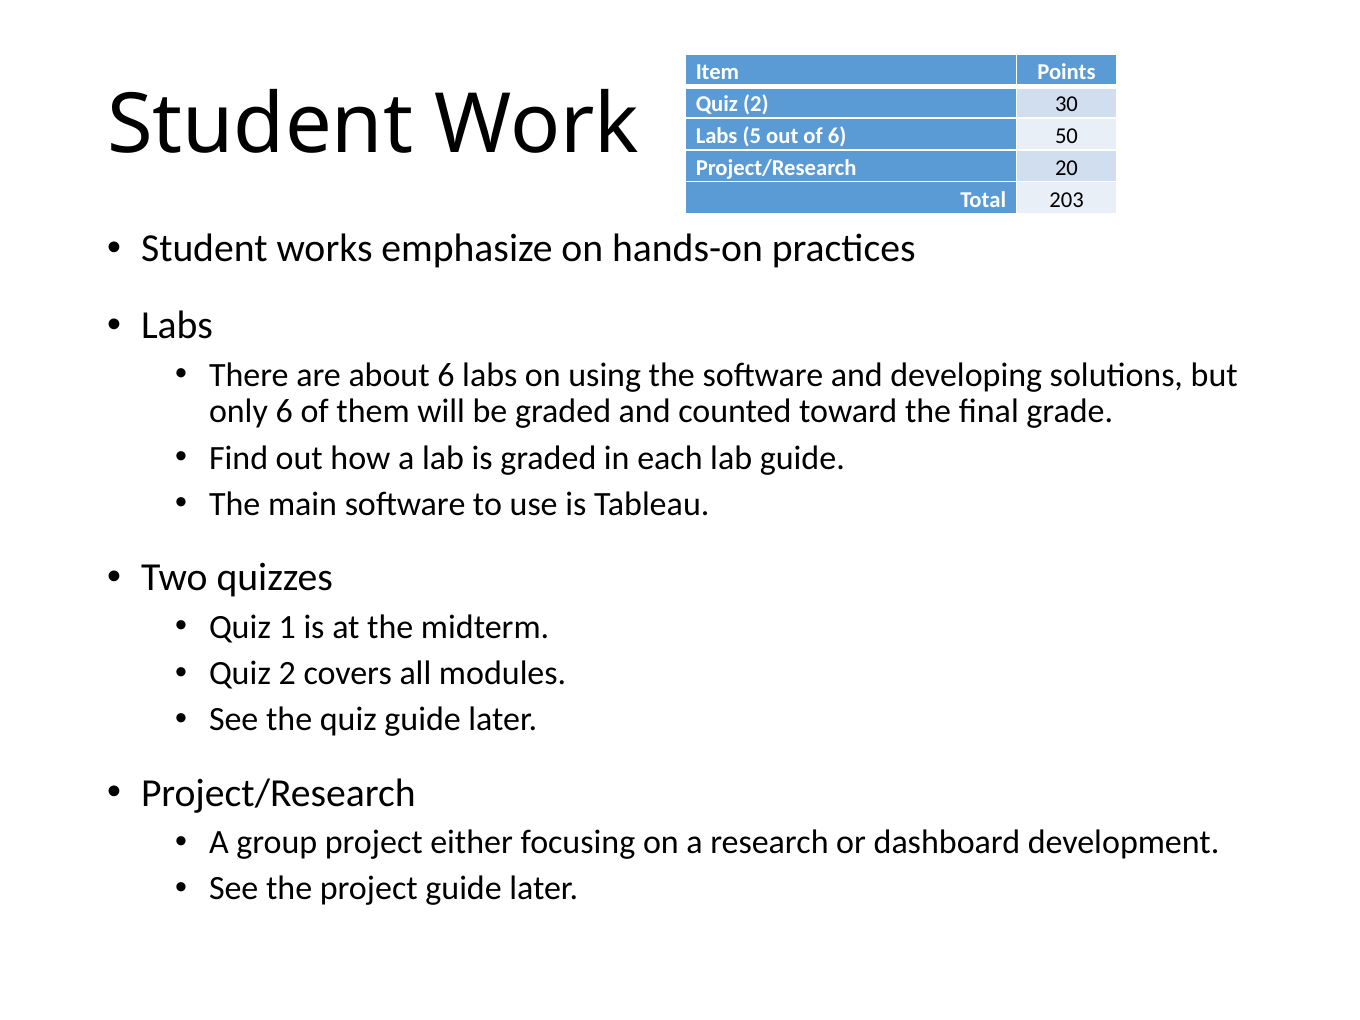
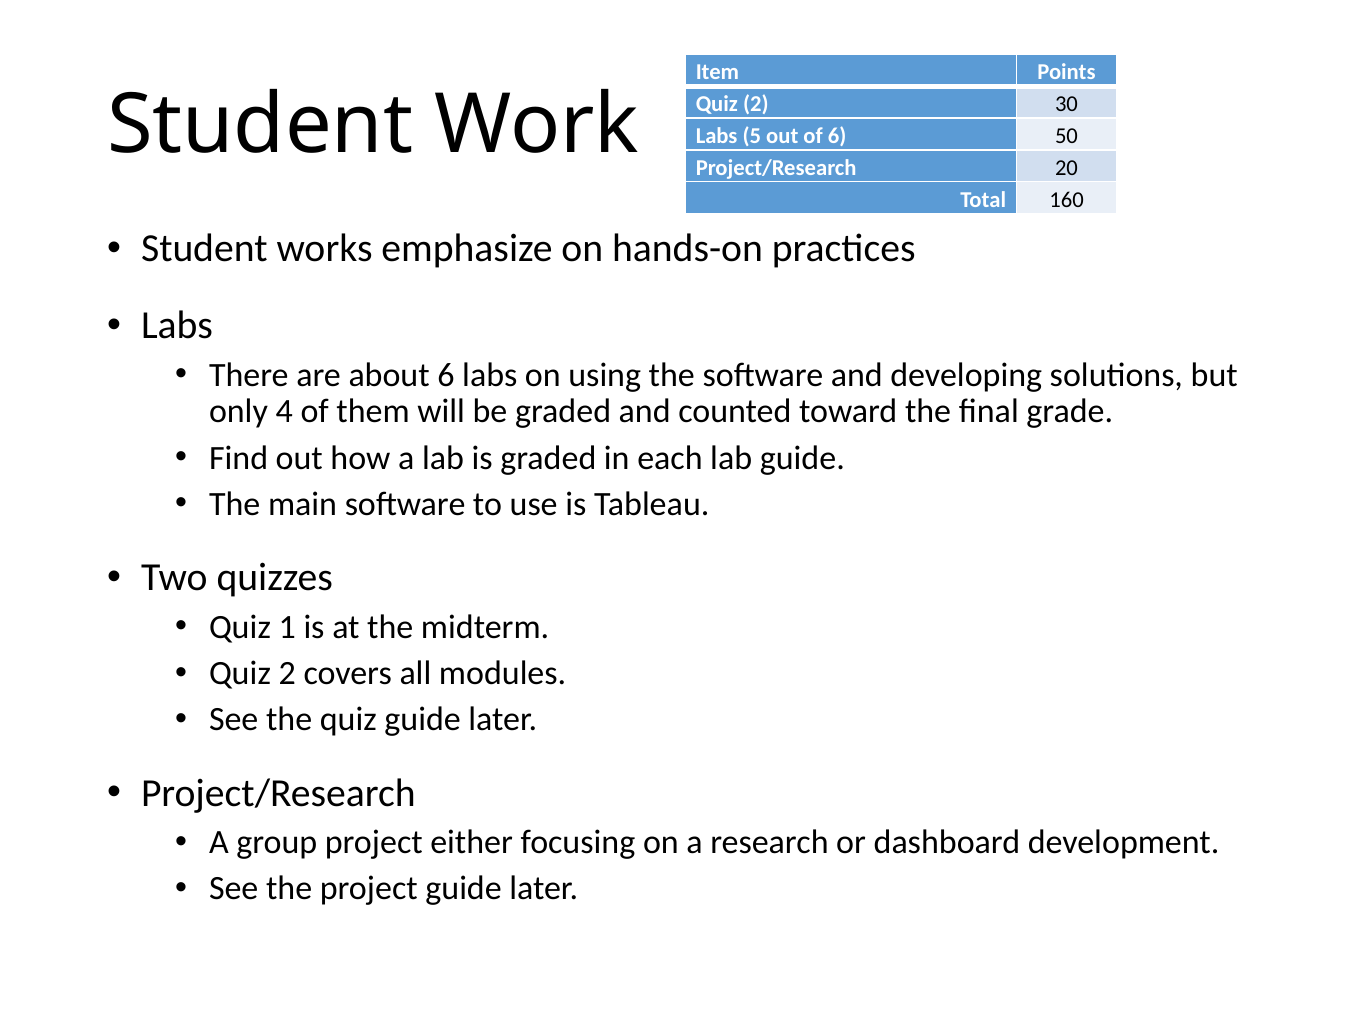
203: 203 -> 160
only 6: 6 -> 4
